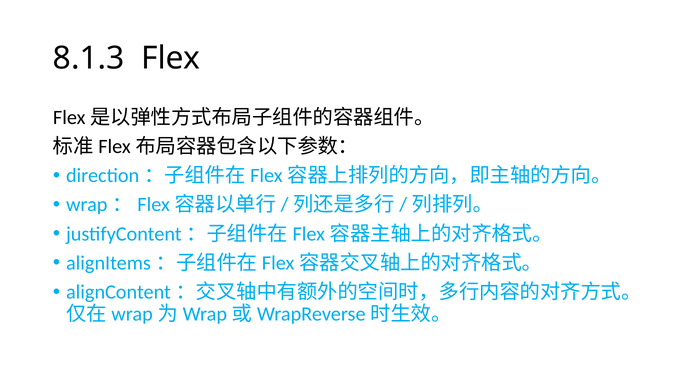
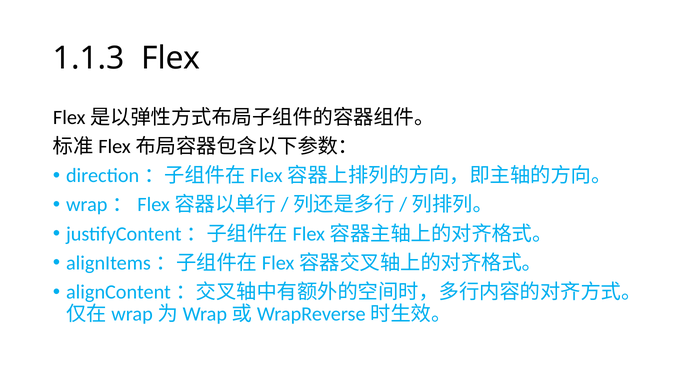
8.1.3: 8.1.3 -> 1.1.3
